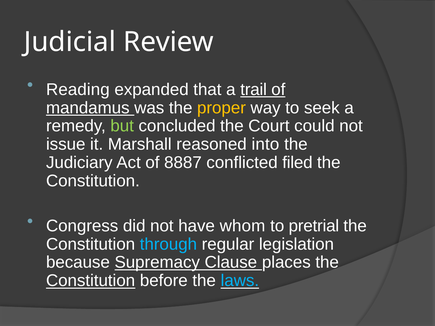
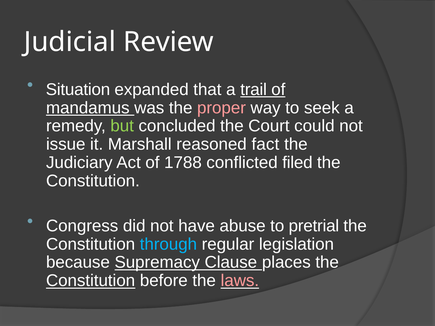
Reading: Reading -> Situation
proper colour: yellow -> pink
into: into -> fact
8887: 8887 -> 1788
whom: whom -> abuse
laws colour: light blue -> pink
